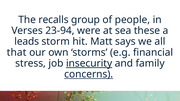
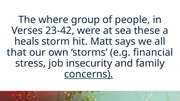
recalls: recalls -> where
23-94: 23-94 -> 23-42
leads: leads -> heals
insecurity underline: present -> none
